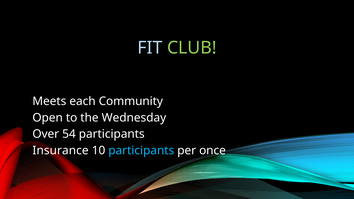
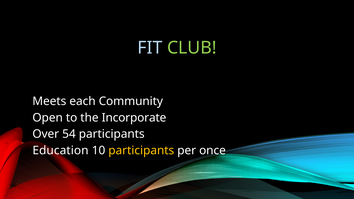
Wednesday: Wednesday -> Incorporate
Insurance: Insurance -> Education
participants at (141, 151) colour: light blue -> yellow
